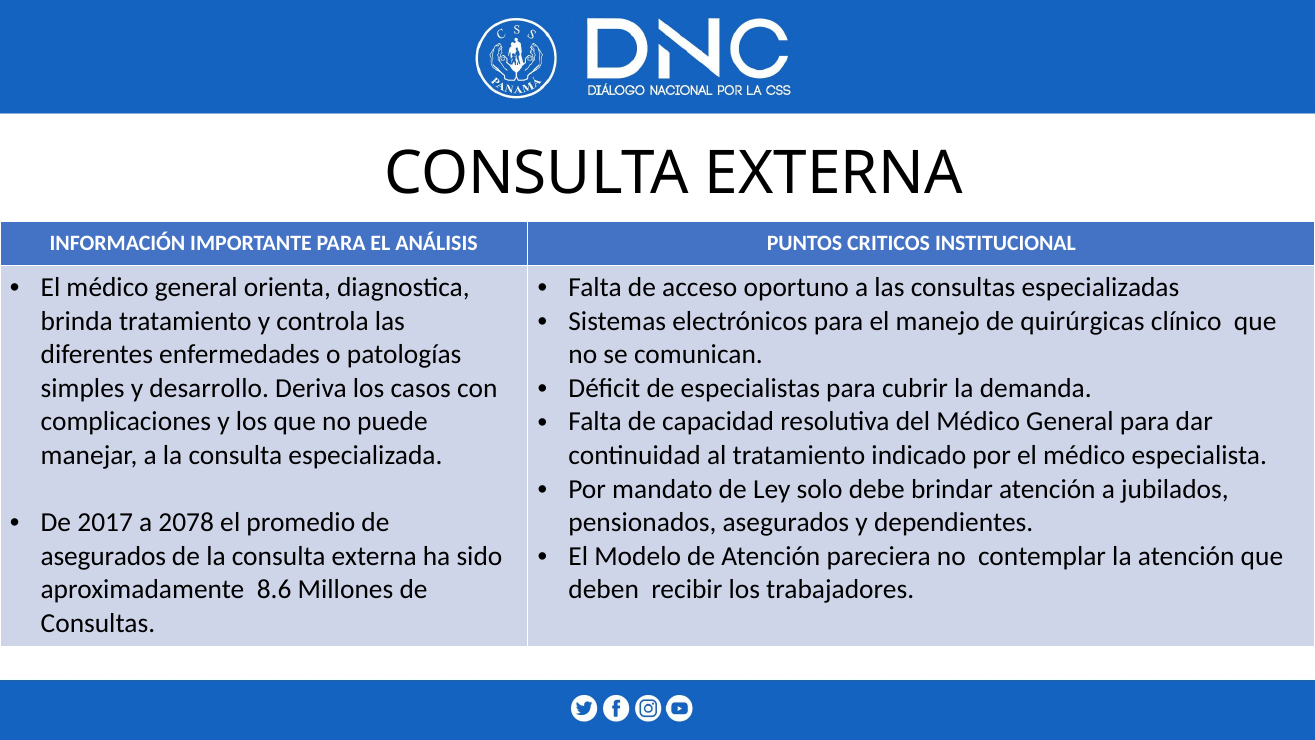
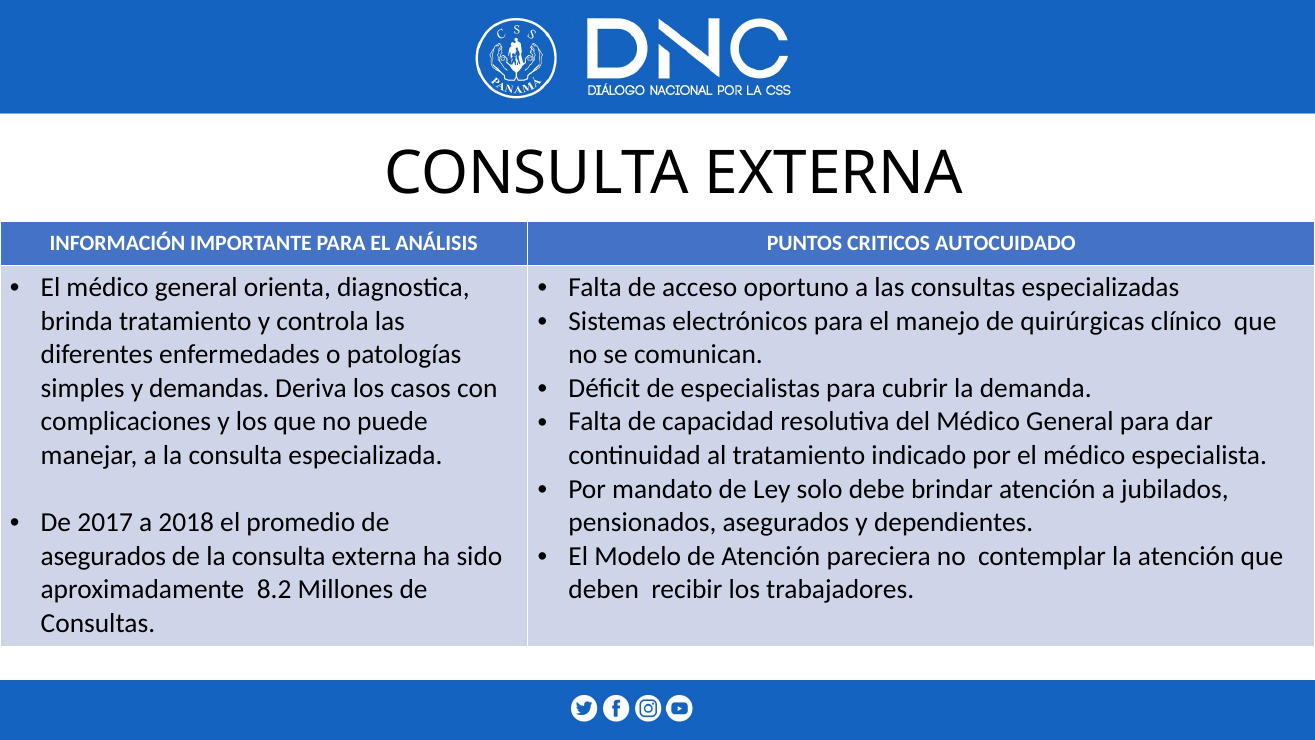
INSTITUCIONAL: INSTITUCIONAL -> AUTOCUIDADO
desarrollo: desarrollo -> demandas
2078: 2078 -> 2018
8.6: 8.6 -> 8.2
